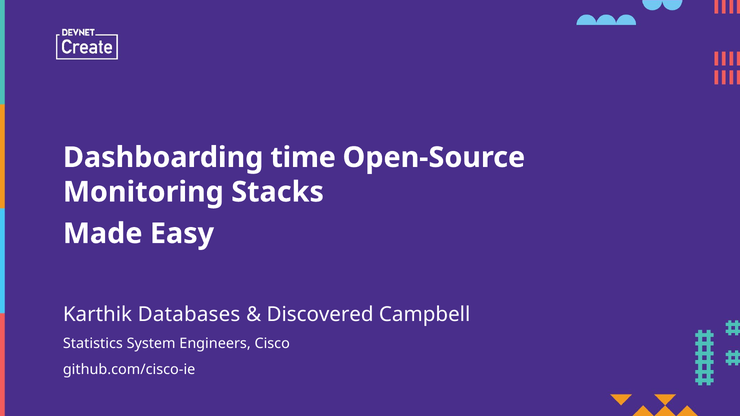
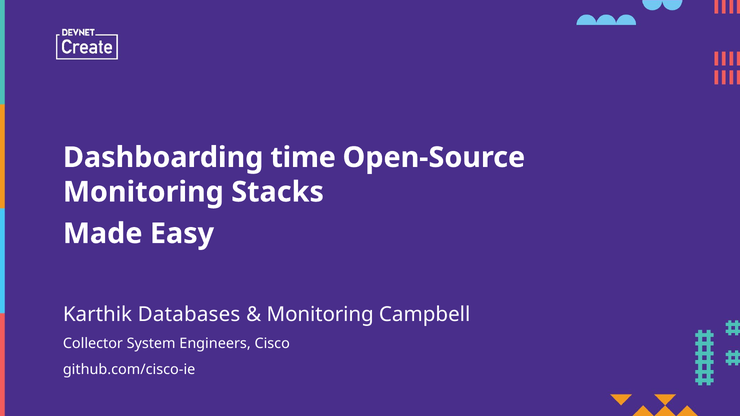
Discovered at (320, 315): Discovered -> Monitoring
Statistics: Statistics -> Collector
